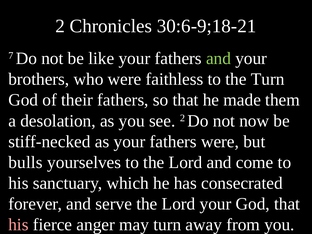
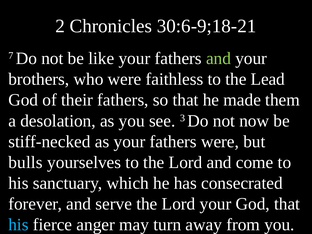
the Turn: Turn -> Lead
see 2: 2 -> 3
his at (18, 225) colour: pink -> light blue
